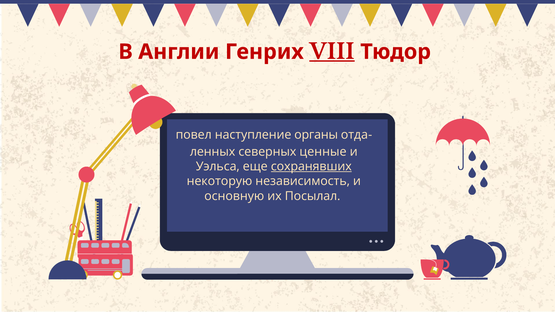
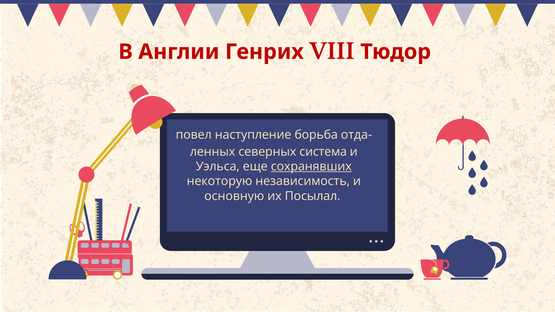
VIII underline: present -> none
органы: органы -> борьба
ценные: ценные -> система
